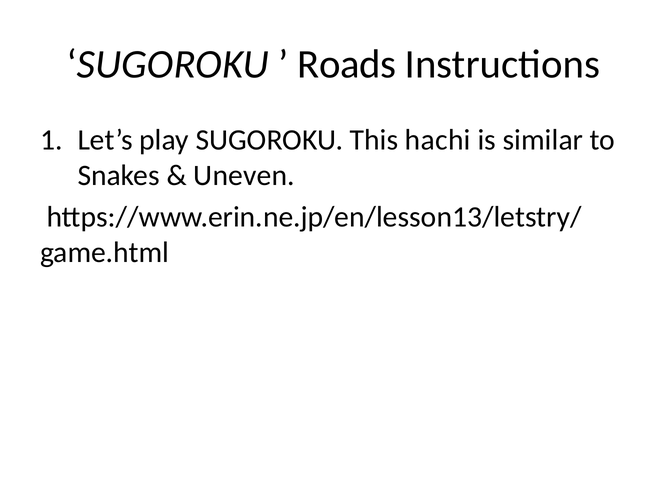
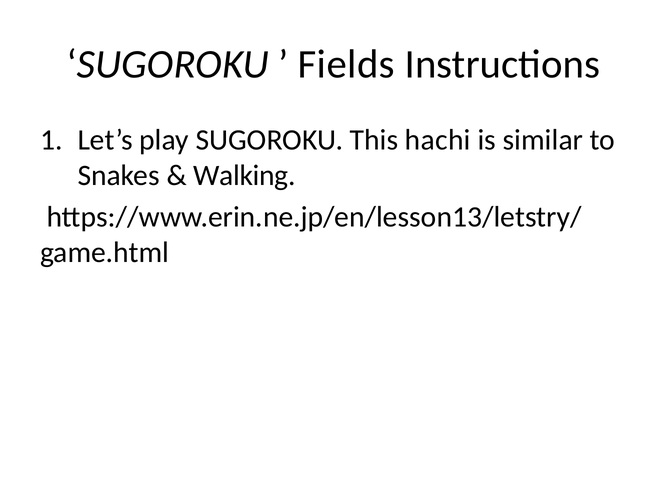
Roads: Roads -> Fields
Uneven: Uneven -> Walking
